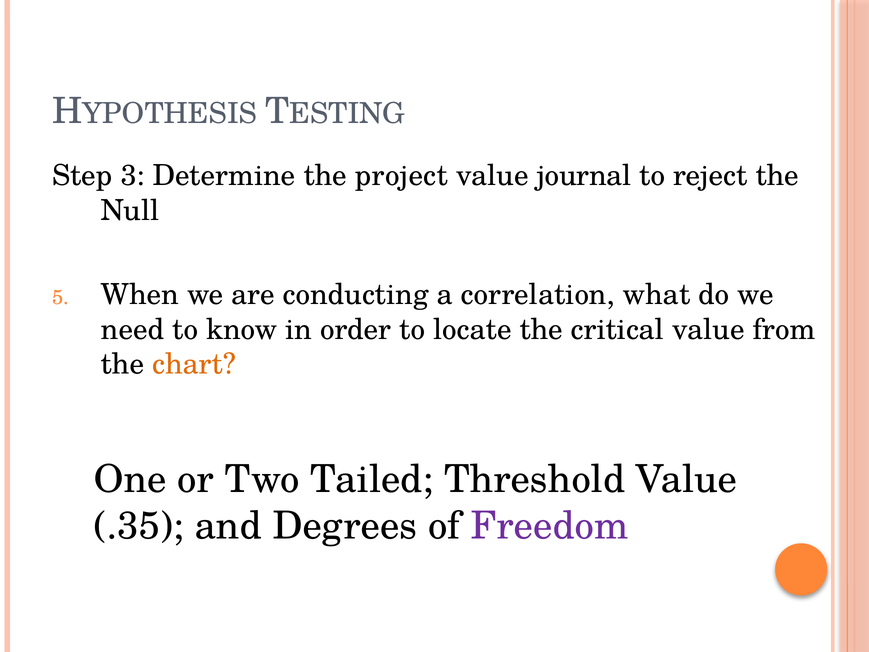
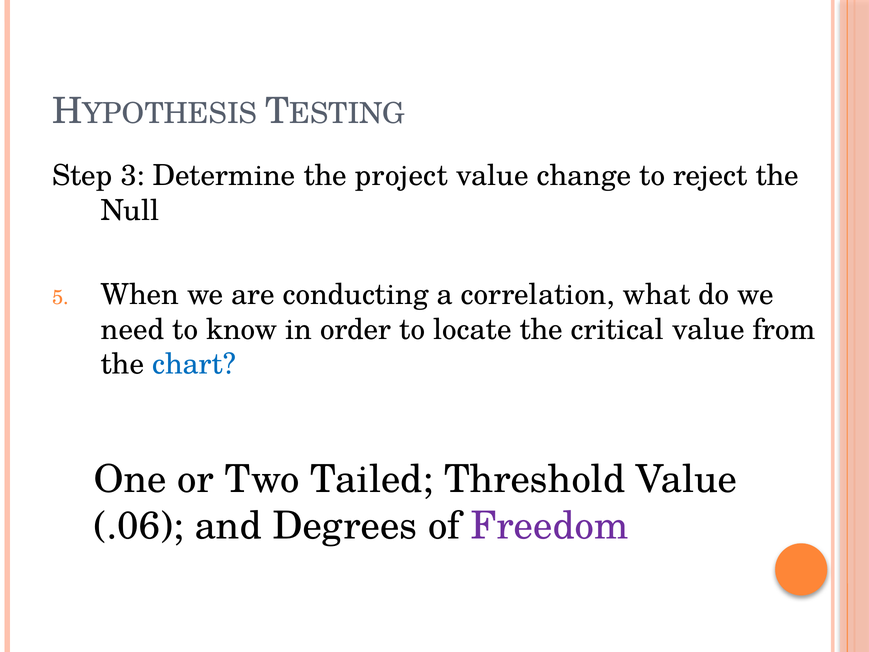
journal: journal -> change
chart colour: orange -> blue
.35: .35 -> .06
